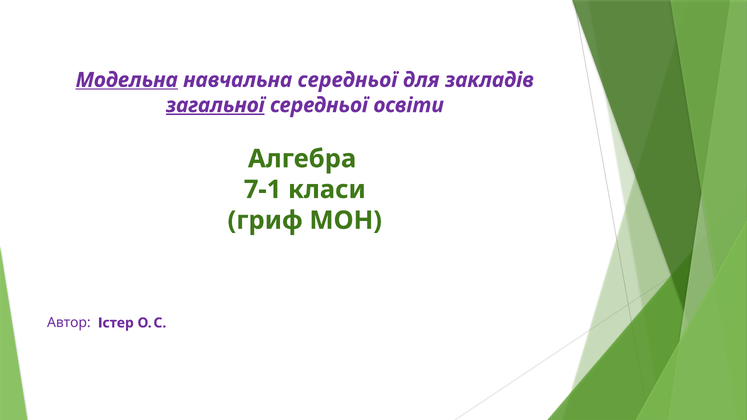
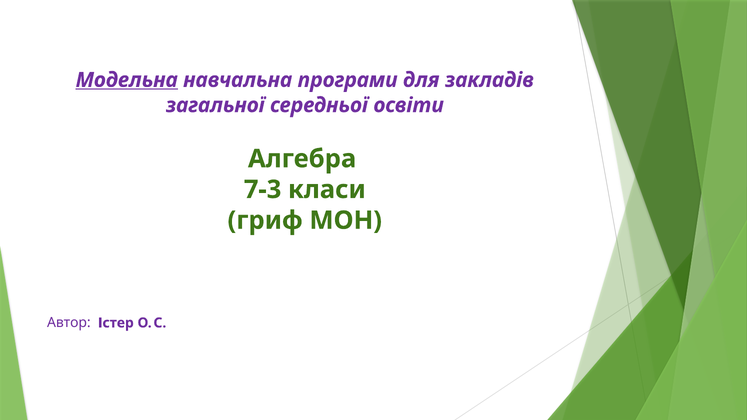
навчальна середньої: середньої -> програми
загальної underline: present -> none
7-1: 7-1 -> 7-3
